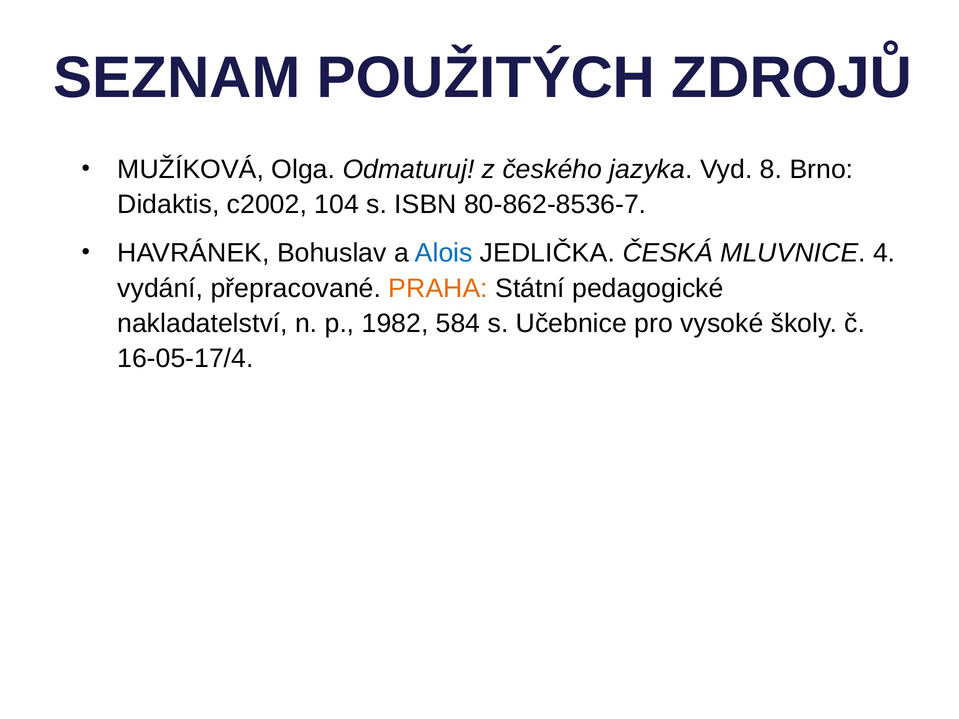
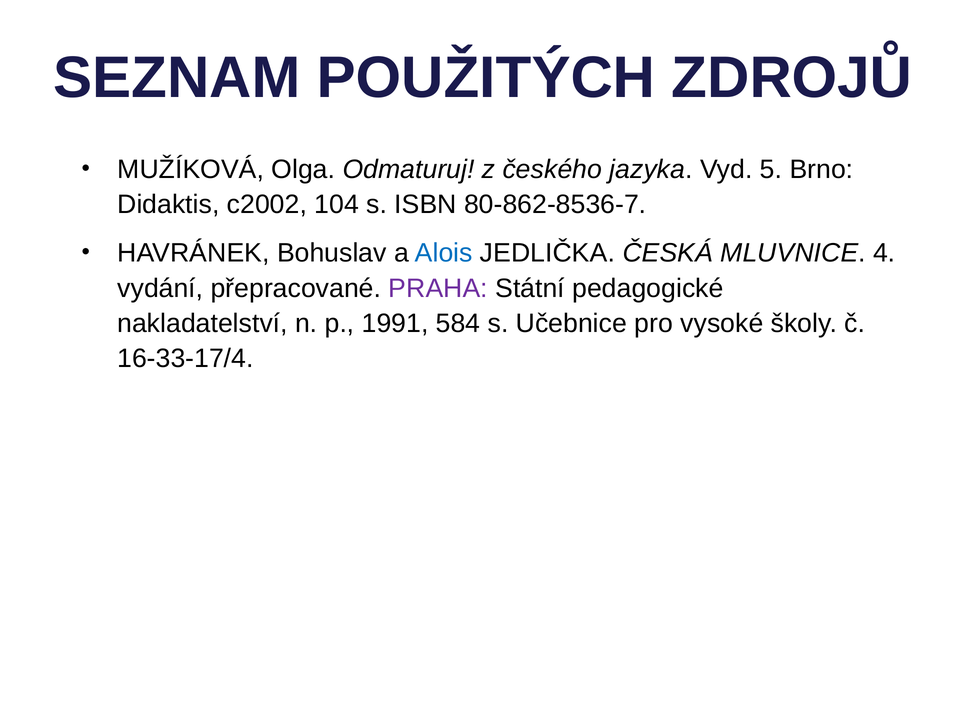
8: 8 -> 5
PRAHA colour: orange -> purple
1982: 1982 -> 1991
16-05-17/4: 16-05-17/4 -> 16-33-17/4
